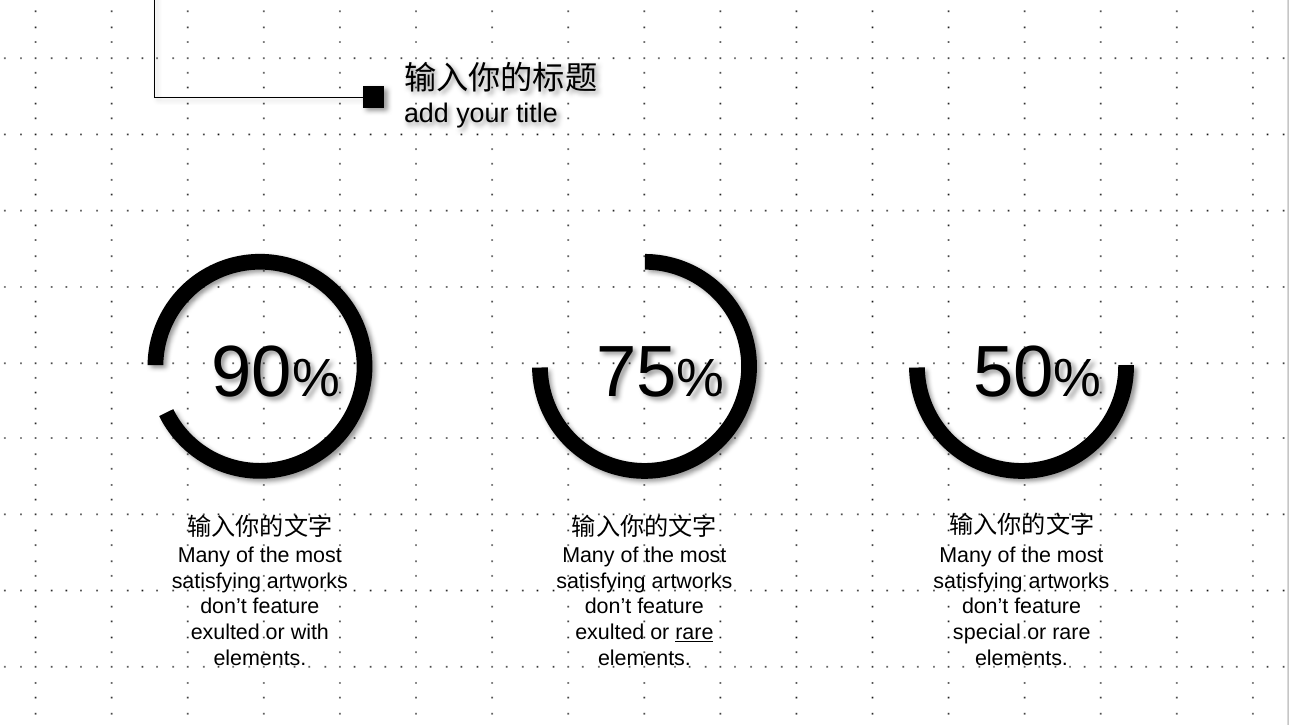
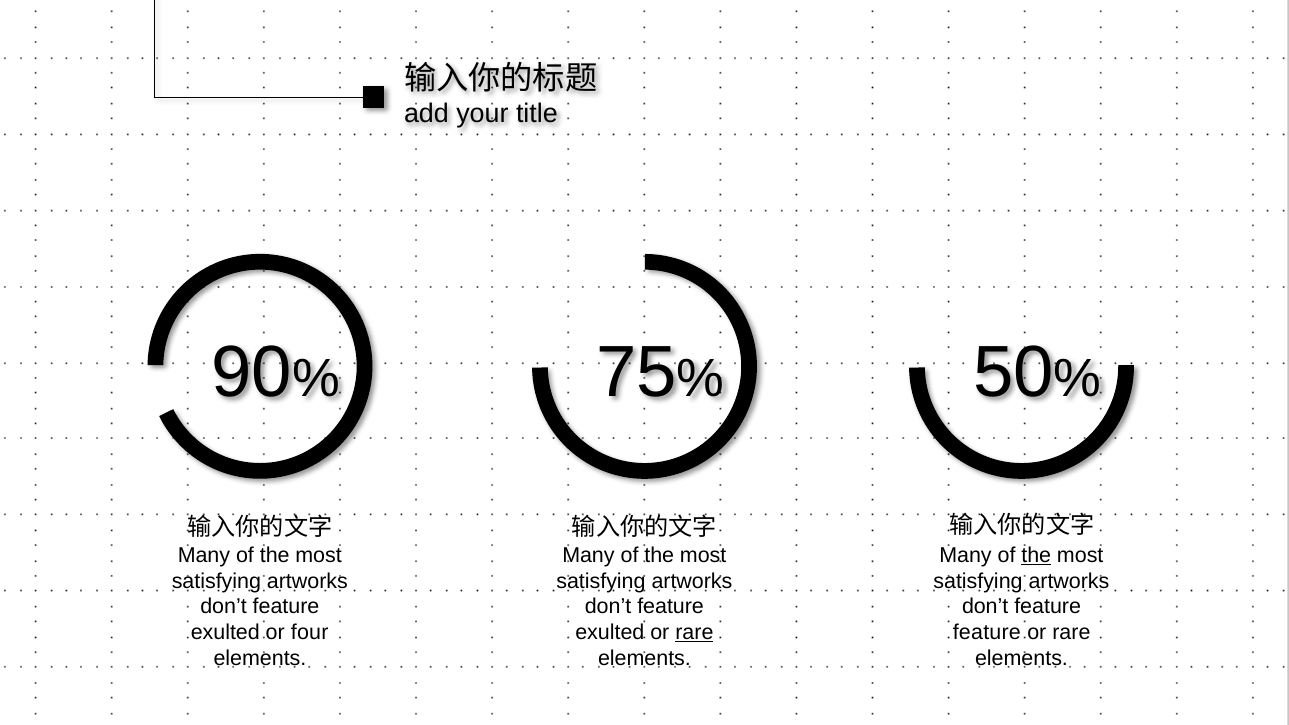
the at (1036, 555) underline: none -> present
with: with -> four
special at (987, 633): special -> feature
